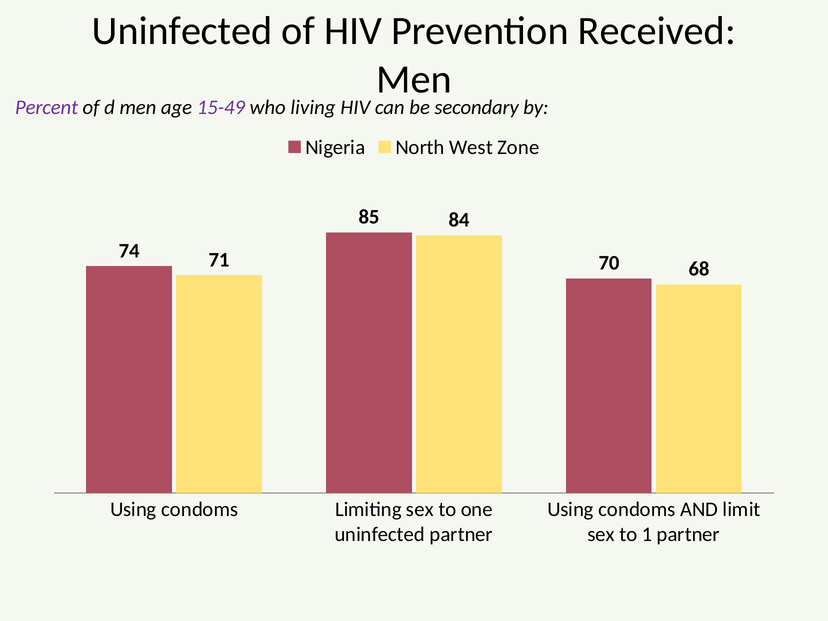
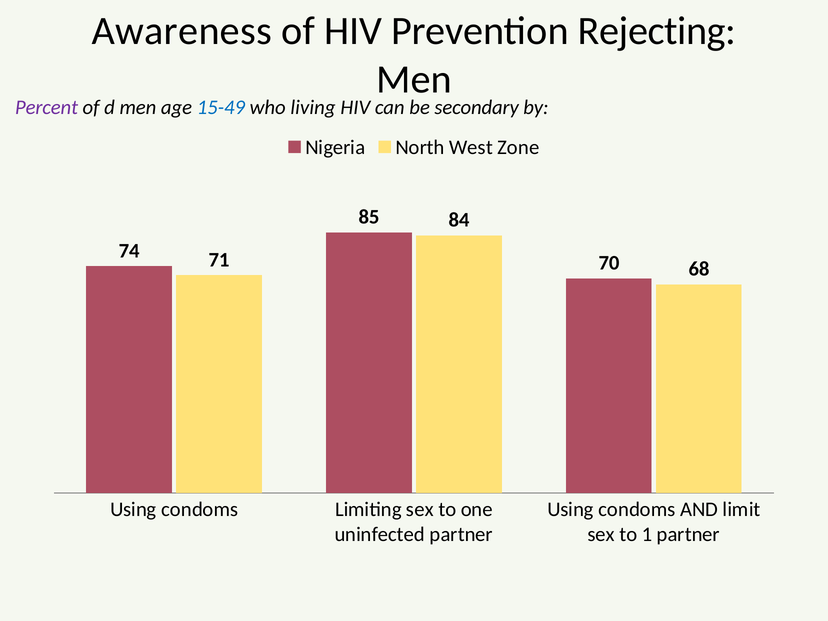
Uninfected at (182, 31): Uninfected -> Awareness
Received: Received -> Rejecting
15-49 colour: purple -> blue
